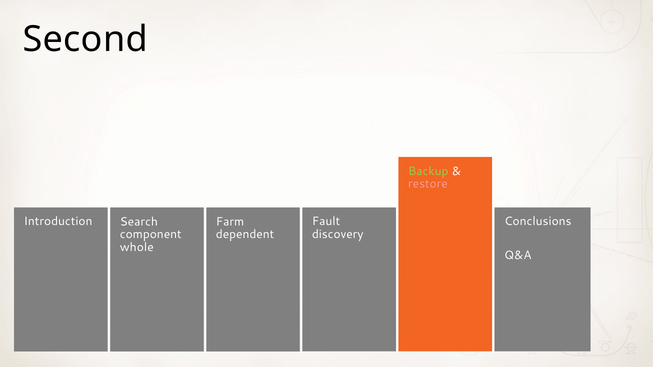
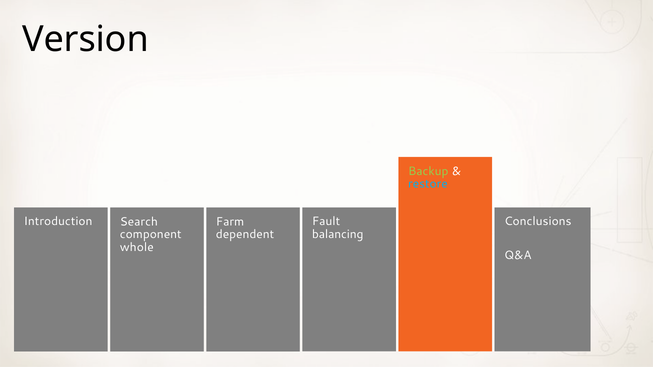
Second: Second -> Version
restore colour: pink -> light blue
discovery: discovery -> balancing
